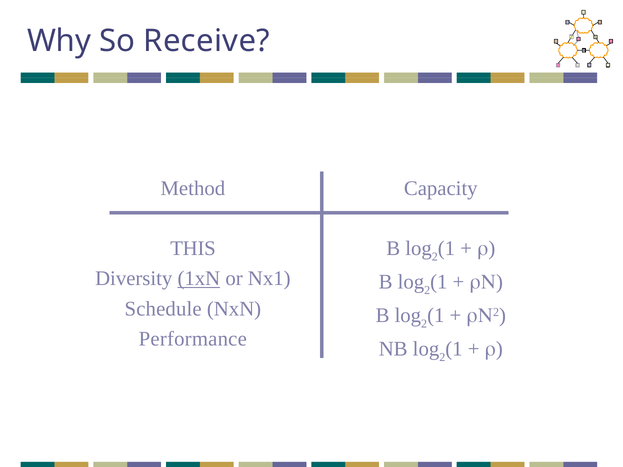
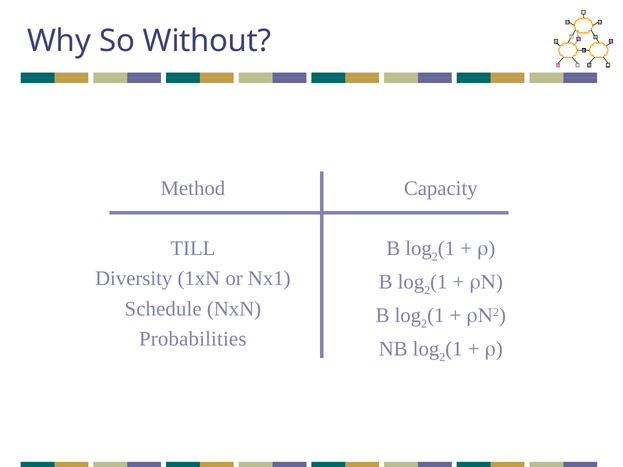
Receive: Receive -> Without
THIS: THIS -> TILL
1xN underline: present -> none
Performance: Performance -> Probabilities
